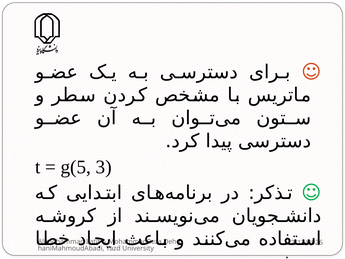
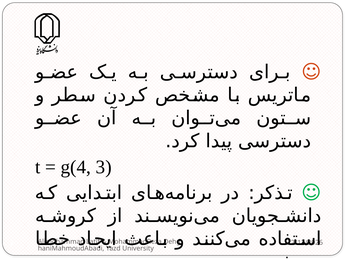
g(5: g(5 -> g(4
